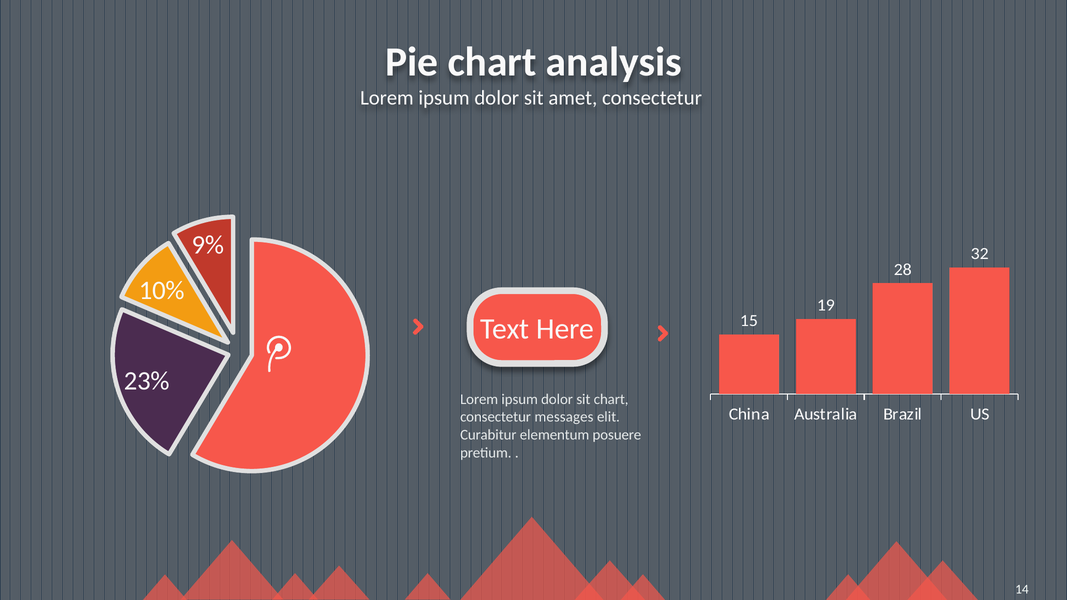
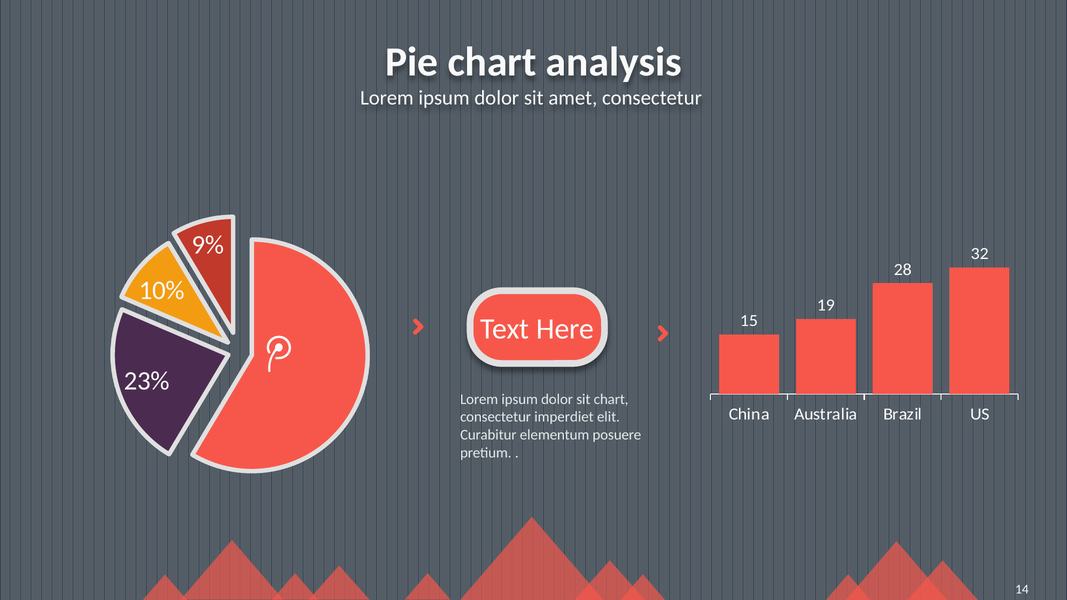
messages: messages -> imperdiet
